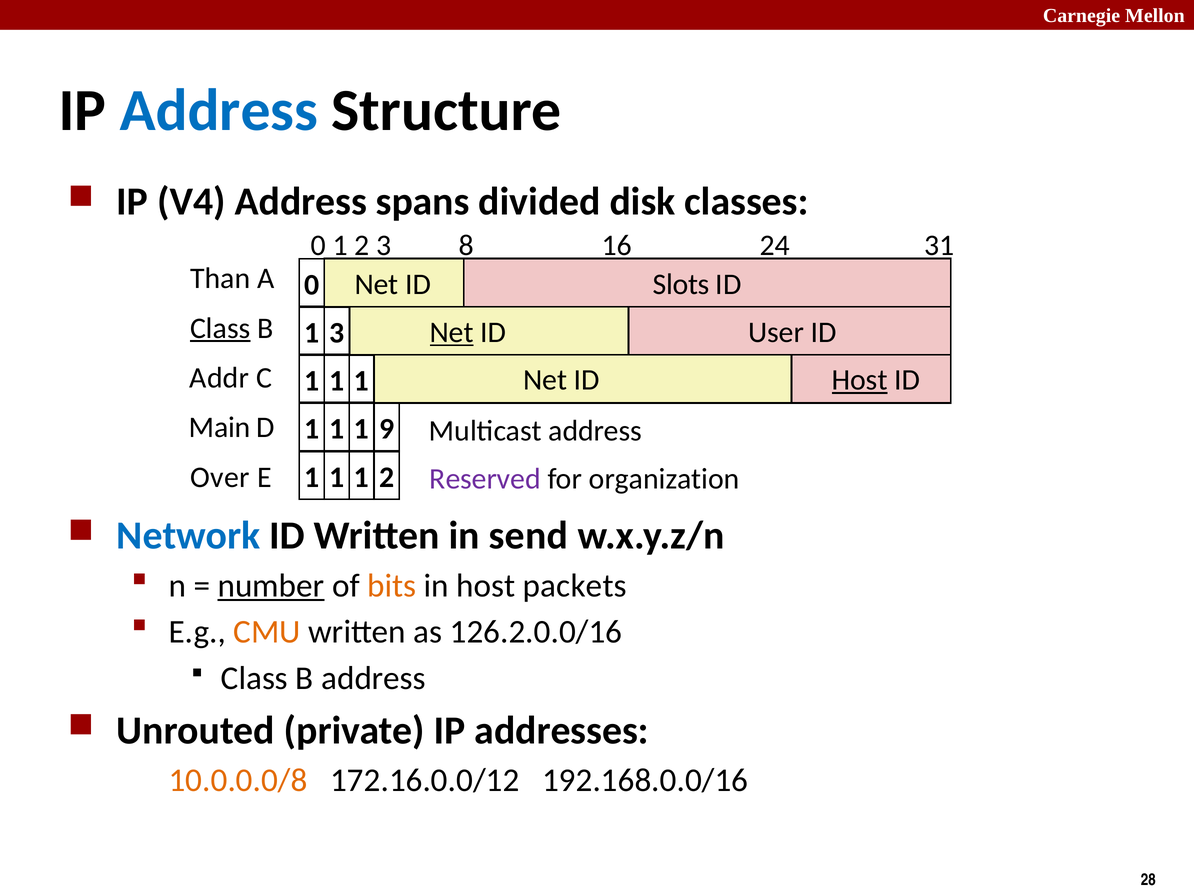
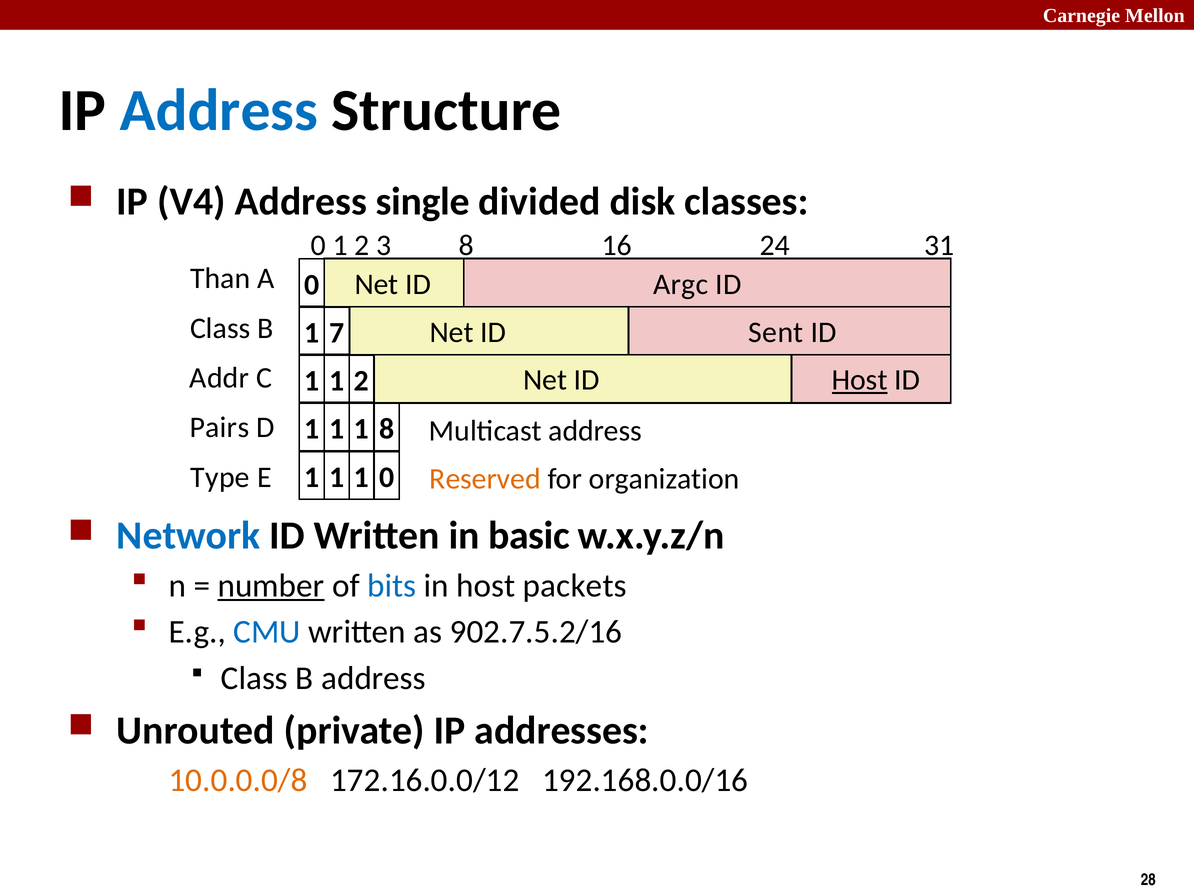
spans: spans -> single
Slots: Slots -> Argc
Class at (220, 328) underline: present -> none
Net at (452, 333) underline: present -> none
User: User -> Sent
1 3: 3 -> 7
1 at (362, 381): 1 -> 2
Main: Main -> Pairs
1 9: 9 -> 8
Over: Over -> Type
1 1 2: 2 -> 0
Reserved colour: purple -> orange
send: send -> basic
bits colour: orange -> blue
CMU colour: orange -> blue
126.2.0.0/16: 126.2.0.0/16 -> 902.7.5.2/16
